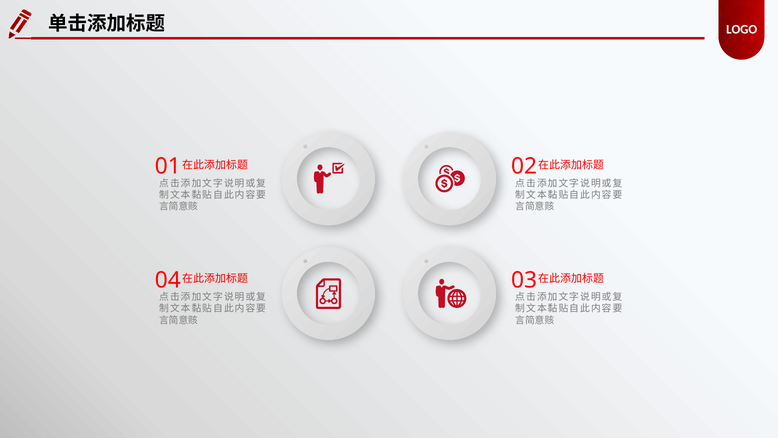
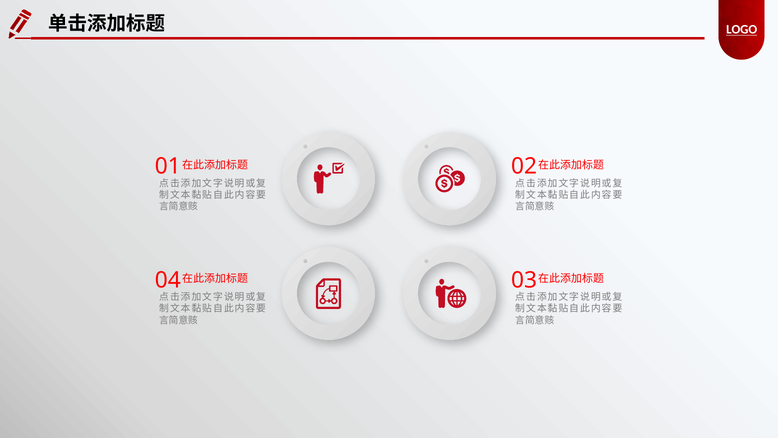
LOGO underline: none -> present
